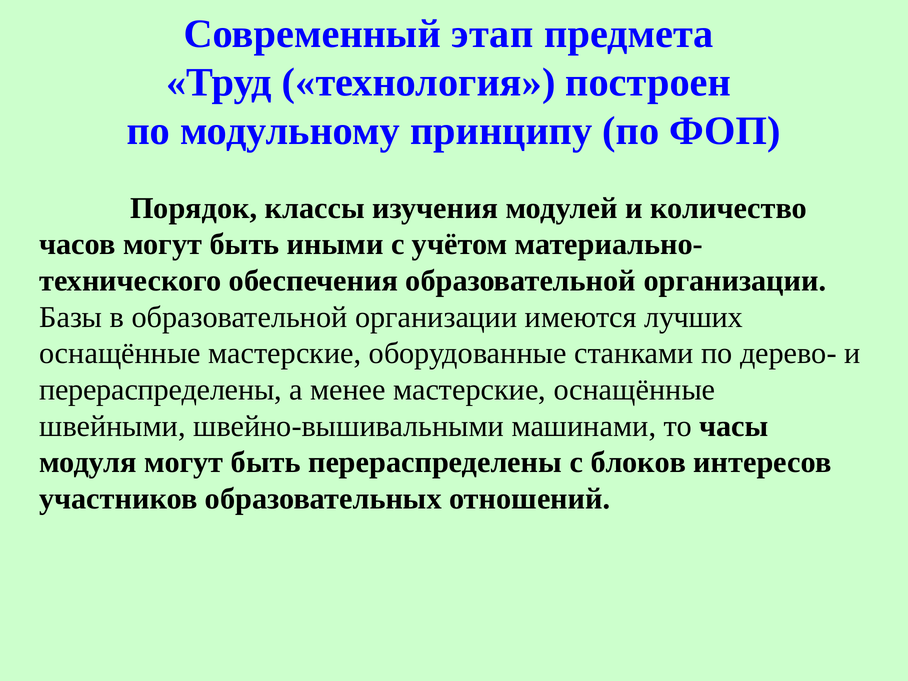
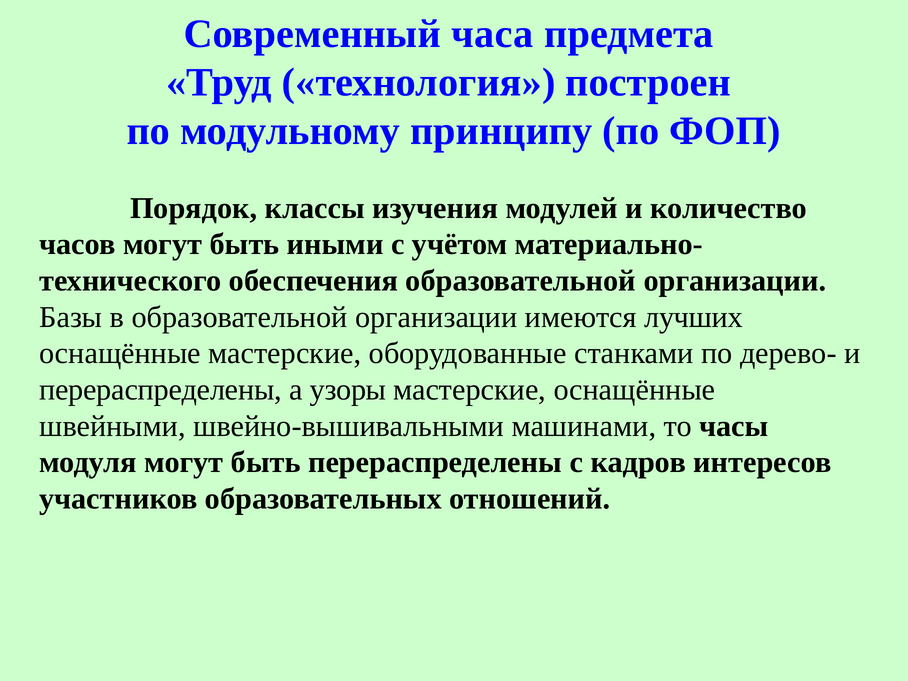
этап: этап -> часа
менее: менее -> узоры
блоков: блоков -> кадров
